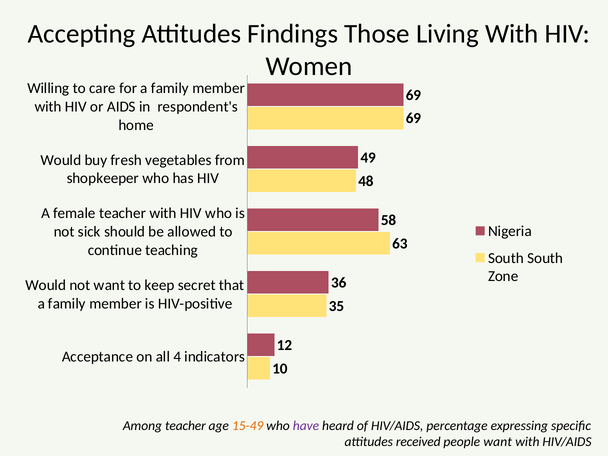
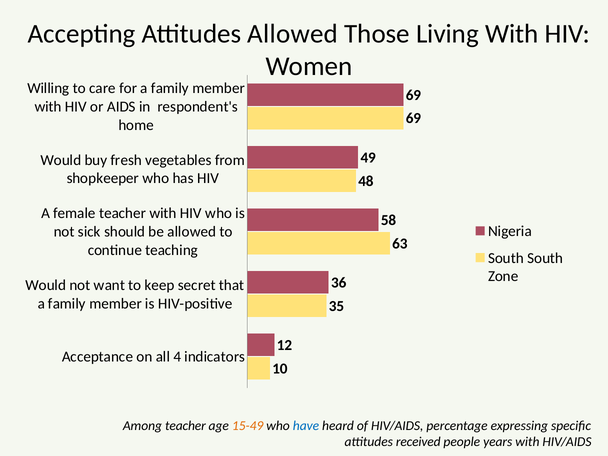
Attitudes Findings: Findings -> Allowed
have colour: purple -> blue
people want: want -> years
